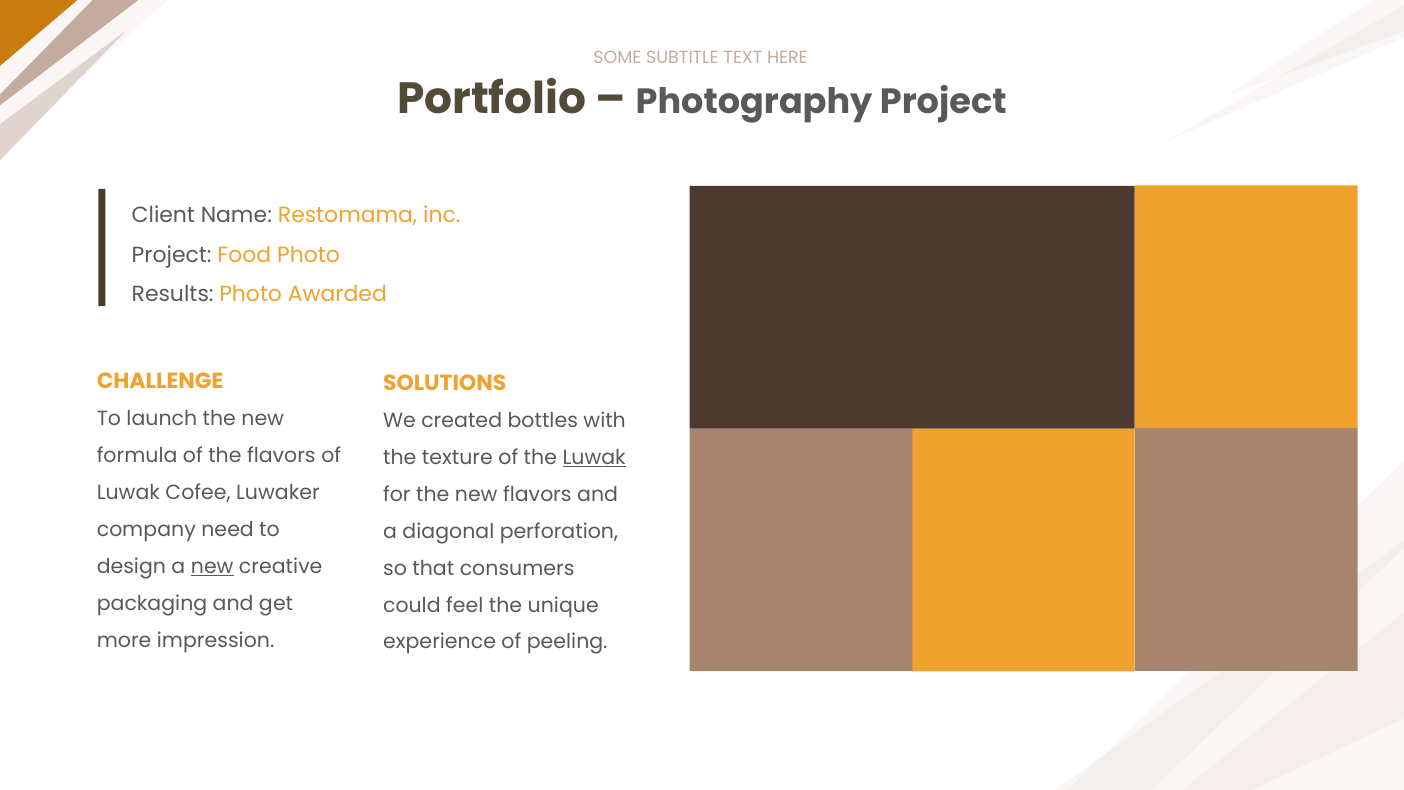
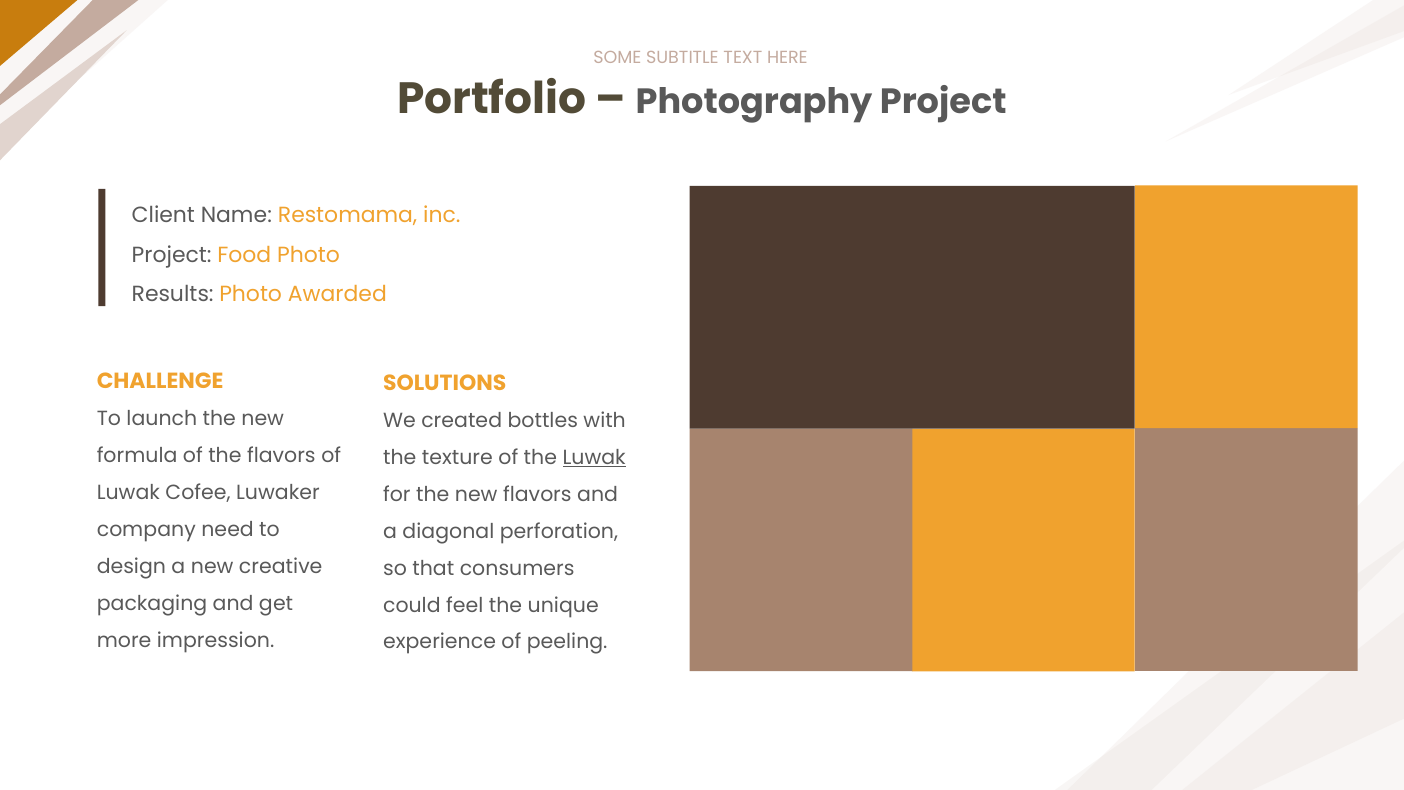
new at (212, 566) underline: present -> none
